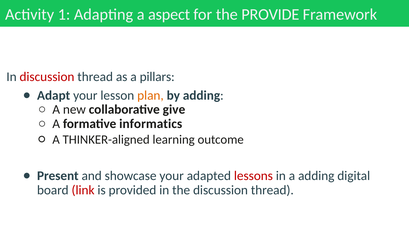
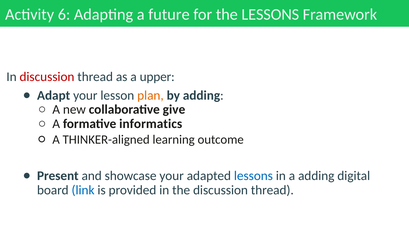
1: 1 -> 6
aspect: aspect -> future
the PROVIDE: PROVIDE -> LESSONS
pillars: pillars -> upper
lessons at (253, 176) colour: red -> blue
link colour: red -> blue
